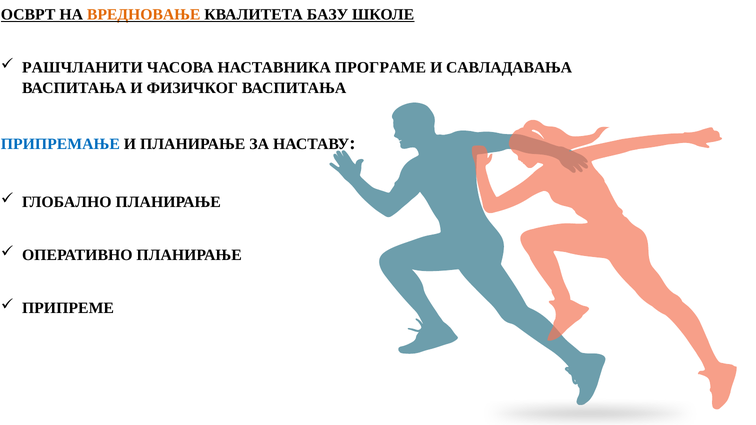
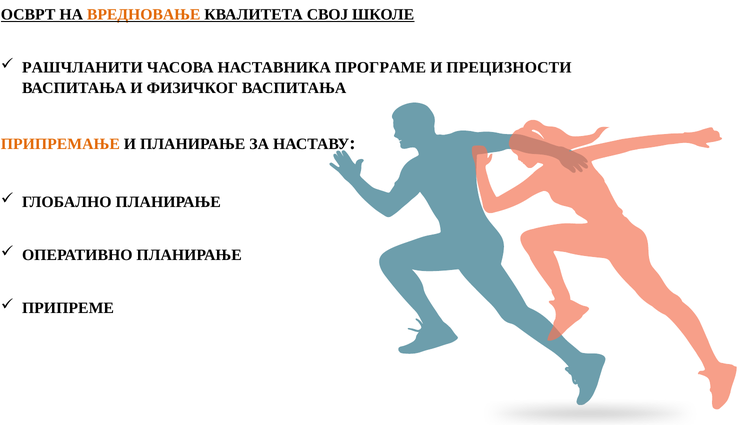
БАЗУ: БАЗУ -> СВОЈ
САВЛАДАВАЊА: САВЛАДАВАЊА -> ПРЕЦИЗНОСТИ
ПРИПРЕМАЊЕ colour: blue -> orange
